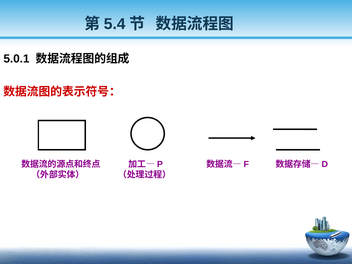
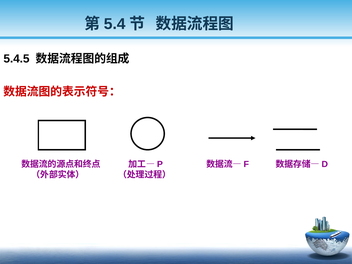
5.0.1: 5.0.1 -> 5.4.5
